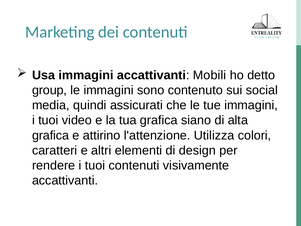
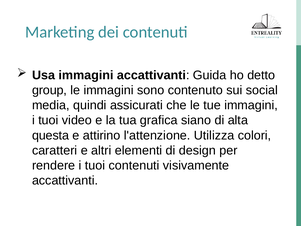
Mobili: Mobili -> Guida
grafica at (51, 135): grafica -> questa
